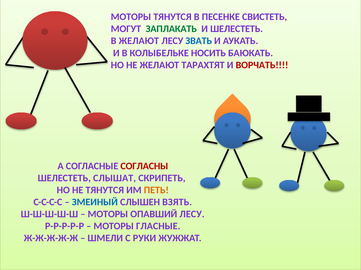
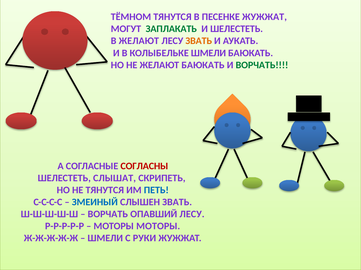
МОТОРЫ at (131, 17): МОТОРЫ -> ТЁМНОМ
ПЕСЕНКЕ СВИСТЕТЬ: СВИСТЕТЬ -> ЖУЖЖАТ
ЗВАТЬ at (199, 41) colour: blue -> orange
КОЛЫБЕЛЬКЕ НОСИТЬ: НОСИТЬ -> ШМЕЛИ
ЖЕЛАЮТ ТАРАХТЯТ: ТАРАХТЯТ -> БАЮКАТЬ
ВОРЧАТЬ at (262, 65) colour: red -> green
ПЕТЬ colour: orange -> blue
СЛЫШЕН ВЗЯТЬ: ВЗЯТЬ -> ЗВАТЬ
МОТОРЫ at (108, 215): МОТОРЫ -> ВОРЧАТЬ
МОТОРЫ ГЛАСНЫЕ: ГЛАСНЫЕ -> МОТОРЫ
